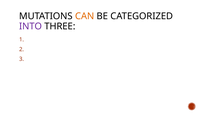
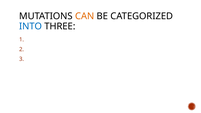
INTO colour: purple -> blue
